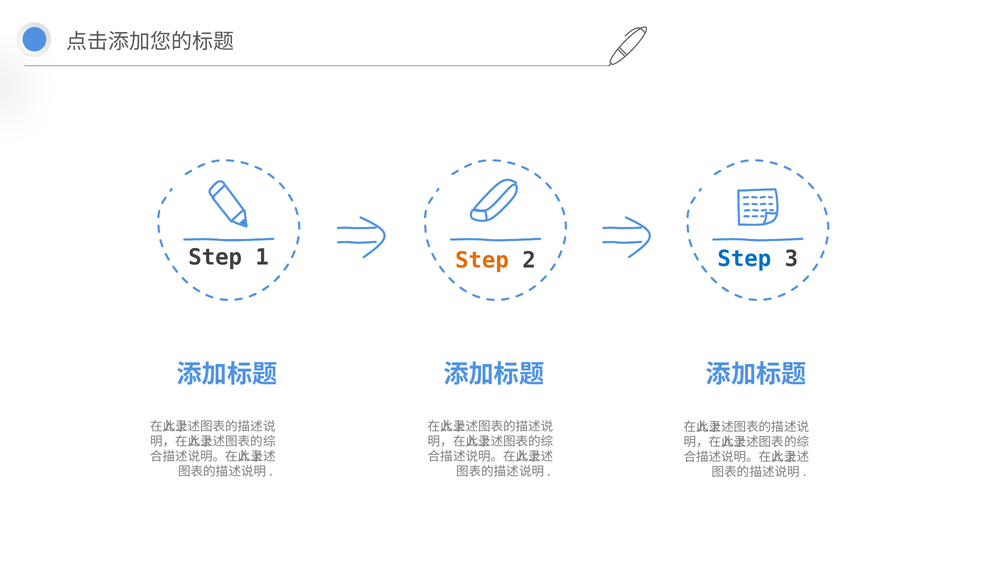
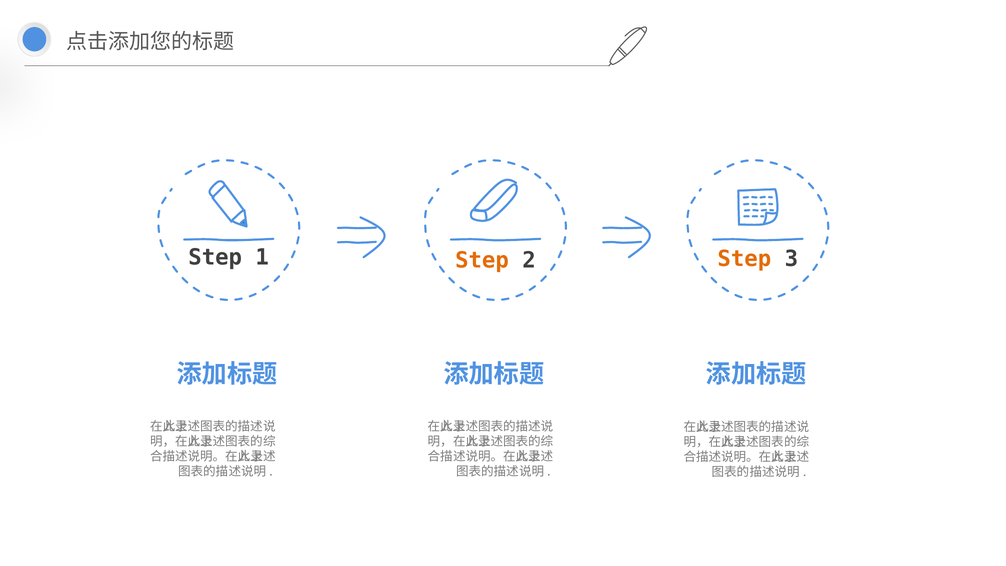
Step at (744, 259) colour: blue -> orange
